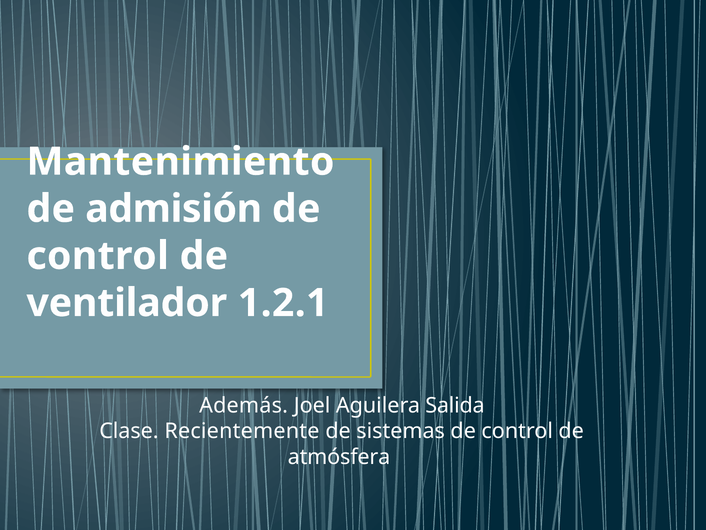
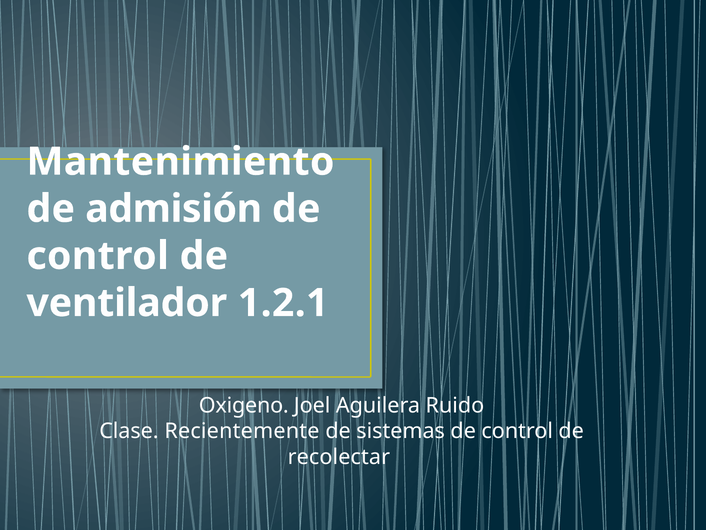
Además: Además -> Oxigeno
Salida: Salida -> Ruido
atmósfera: atmósfera -> recolectar
